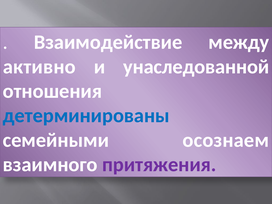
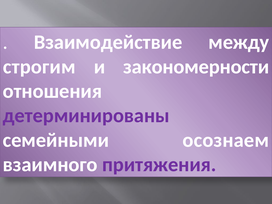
активно: активно -> строгим
унаследованной: унаследованной -> закономерности
детерминированы colour: blue -> purple
